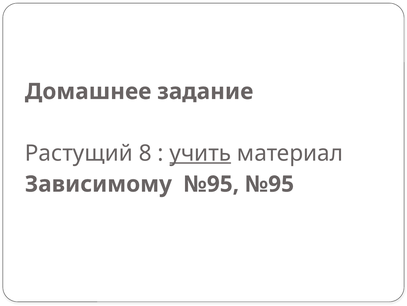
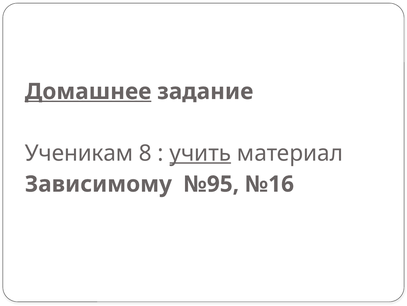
Домашнее underline: none -> present
Растущий: Растущий -> Ученикам
№95 №95: №95 -> №16
